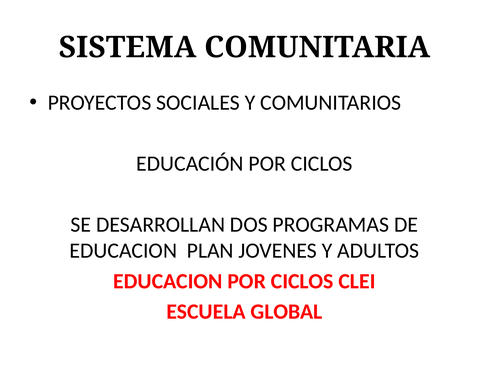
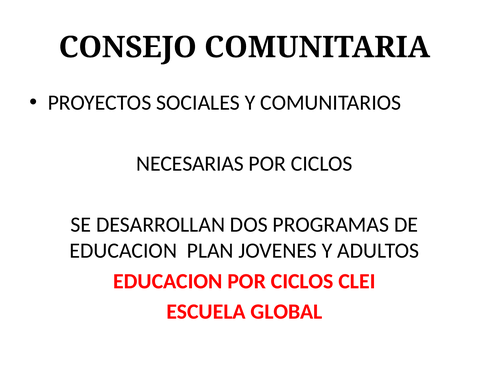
SISTEMA: SISTEMA -> CONSEJO
EDUCACIÓN: EDUCACIÓN -> NECESARIAS
